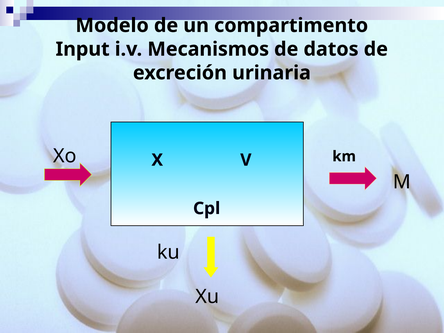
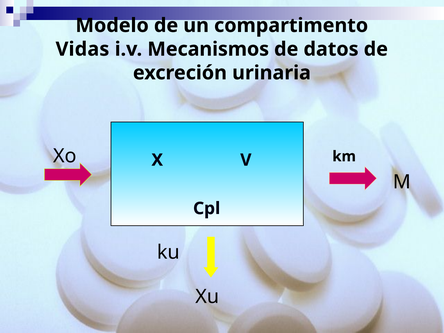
Input: Input -> Vidas
